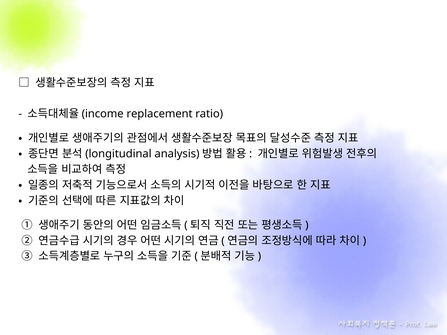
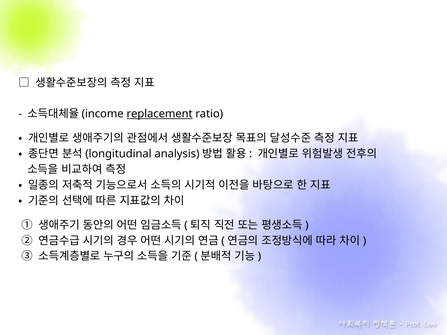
replacement underline: none -> present
